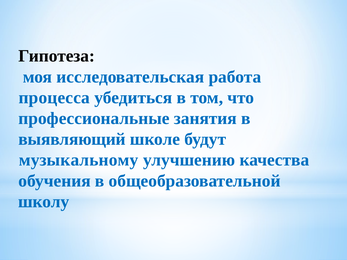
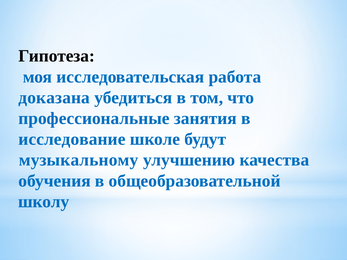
процесса: процесса -> доказана
выявляющий: выявляющий -> исследование
